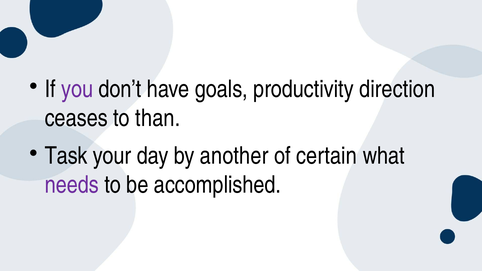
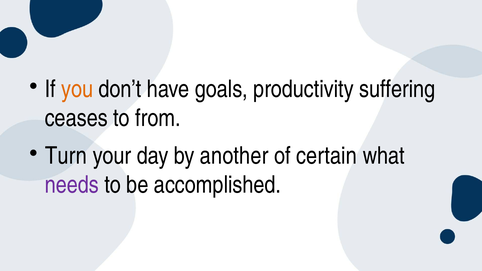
you colour: purple -> orange
direction: direction -> suffering
than: than -> from
Task: Task -> Turn
